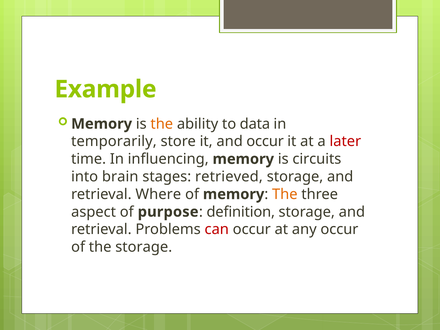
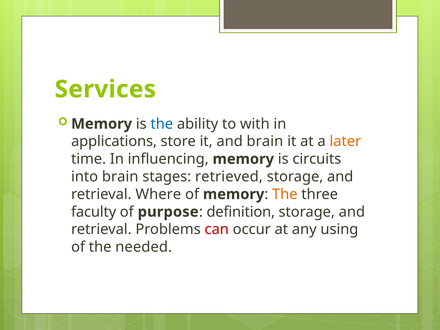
Example: Example -> Services
the at (162, 124) colour: orange -> blue
data: data -> with
temporarily: temporarily -> applications
and occur: occur -> brain
later colour: red -> orange
aspect: aspect -> faculty
any occur: occur -> using
the storage: storage -> needed
